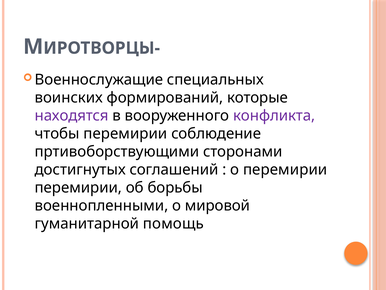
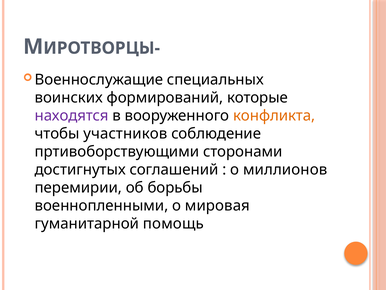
конфликта colour: purple -> orange
чтобы перемирии: перемирии -> участников
о перемирии: перемирии -> миллионов
мировой: мировой -> мировая
